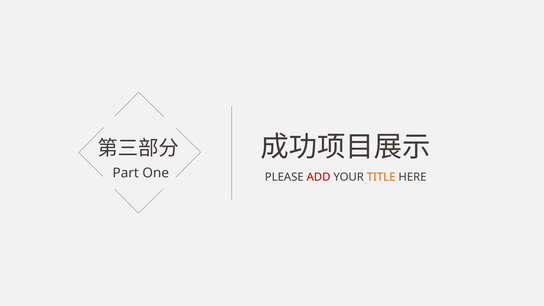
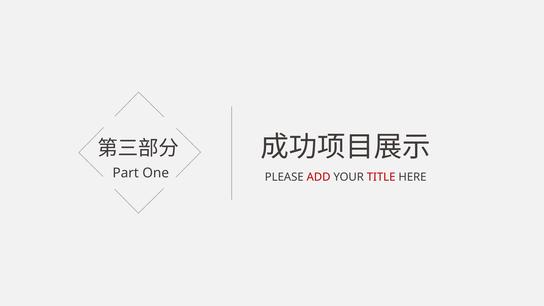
TITLE colour: orange -> red
